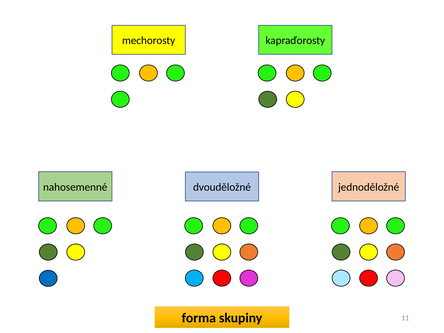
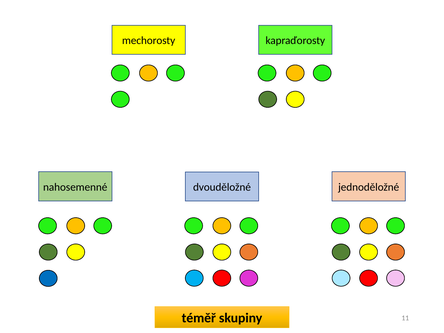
forma: forma -> téměř
